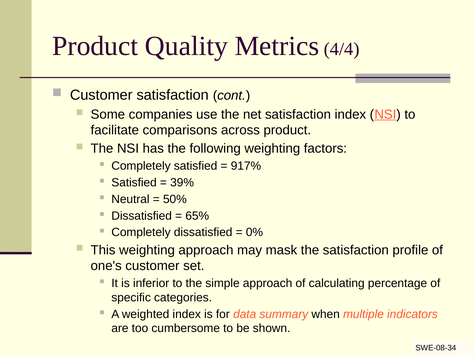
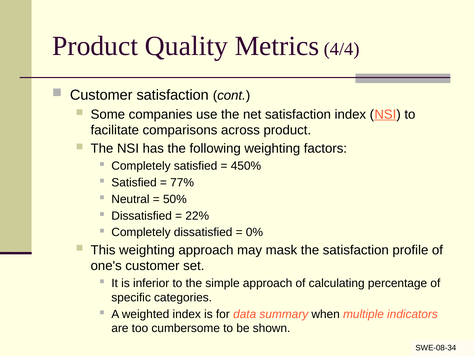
917%: 917% -> 450%
39%: 39% -> 77%
65%: 65% -> 22%
